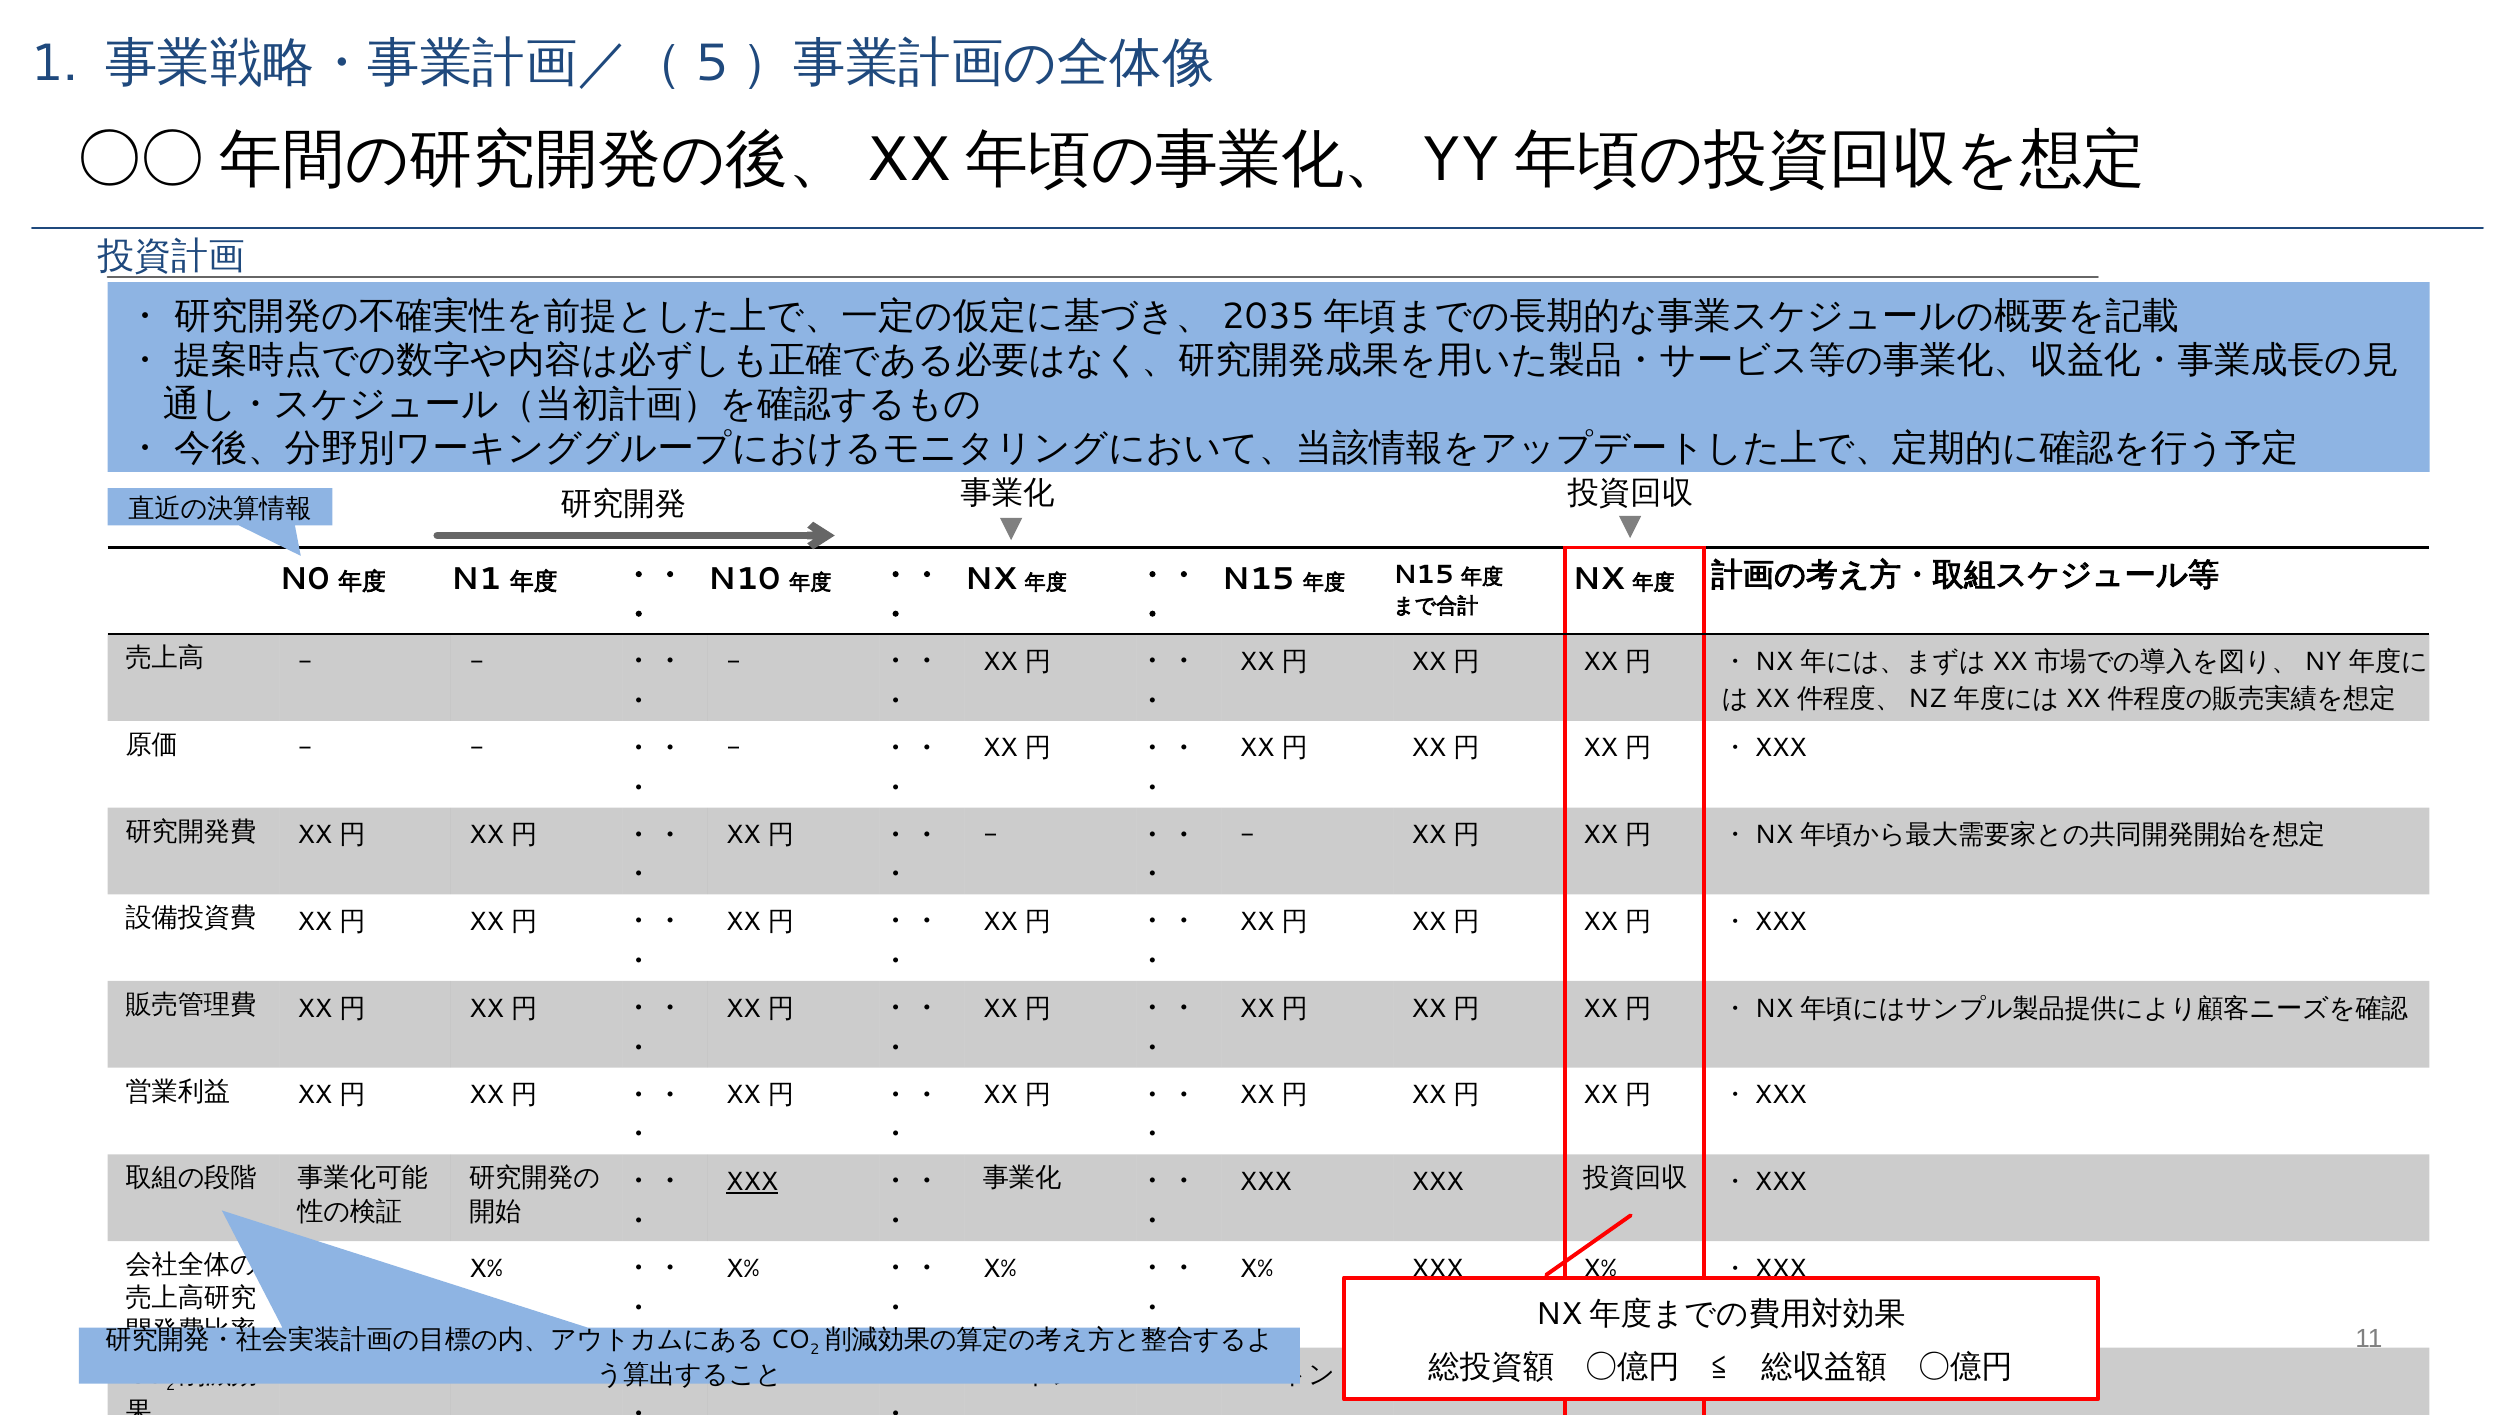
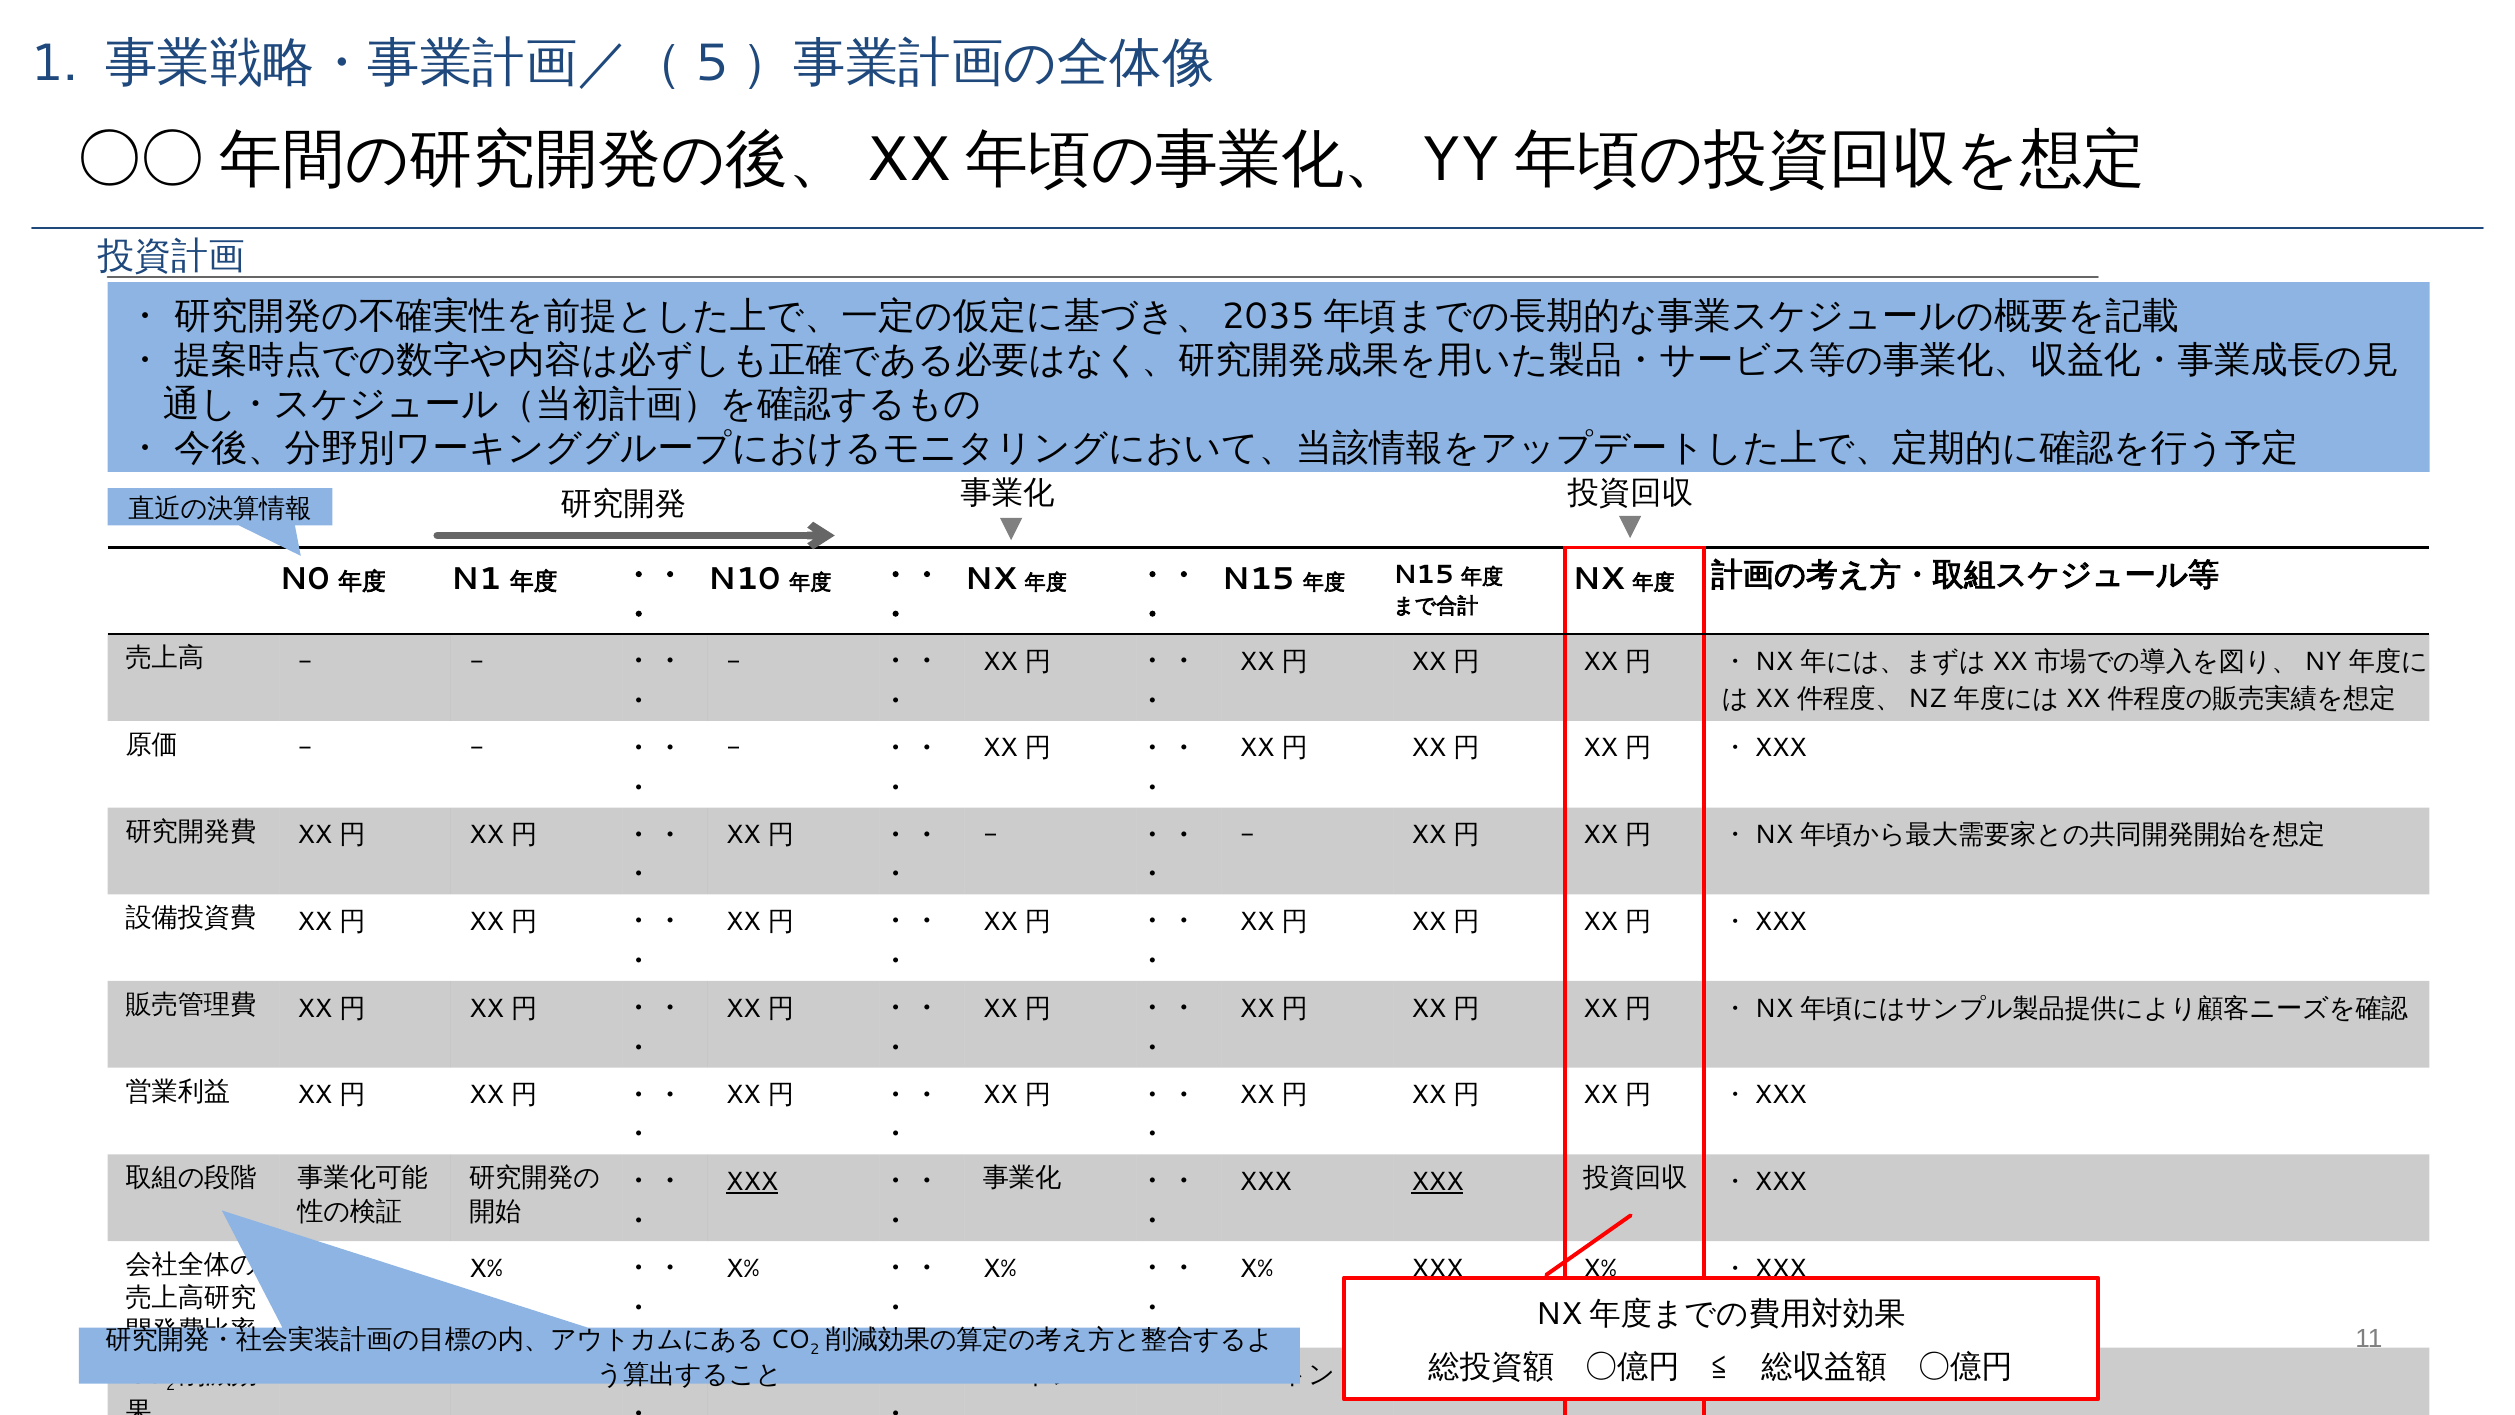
XXX at (1437, 1181) underline: none -> present
